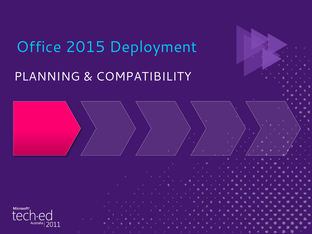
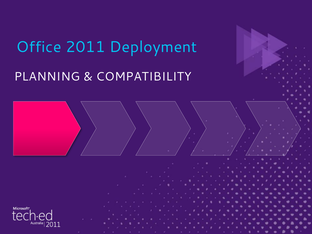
2015: 2015 -> 2011
